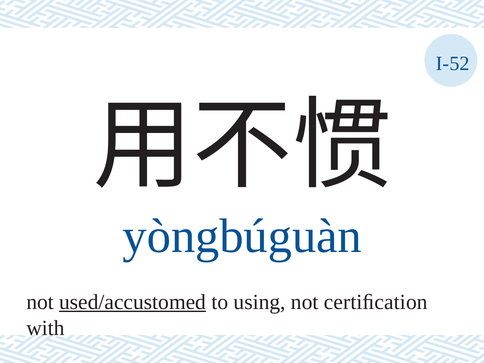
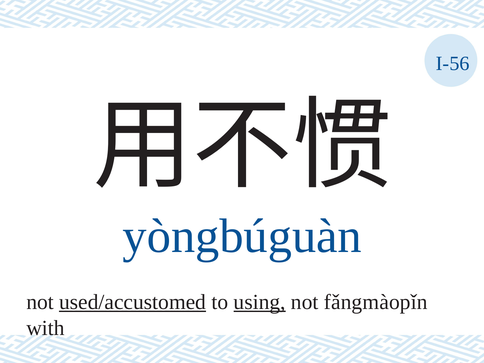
I-52: I-52 -> I-56
using underline: none -> present
certiﬁcation: certiﬁcation -> fǎngmàopǐn
